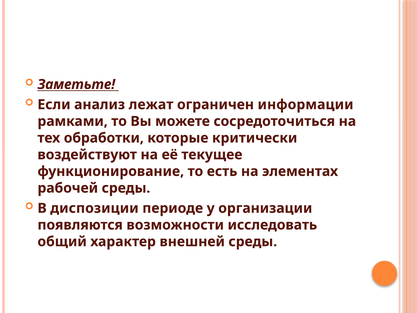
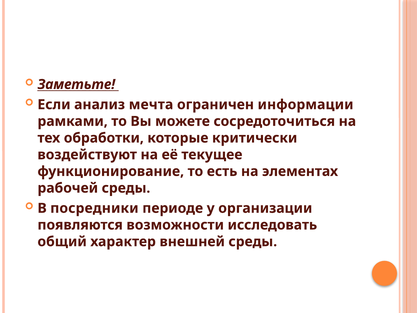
лежат: лежат -> мечта
диспозиции: диспозиции -> посредники
